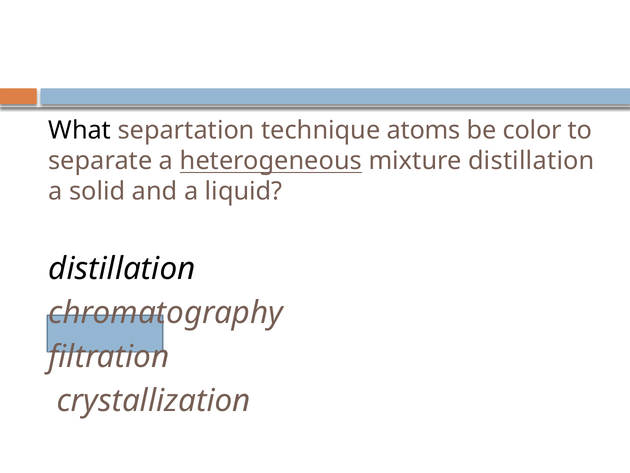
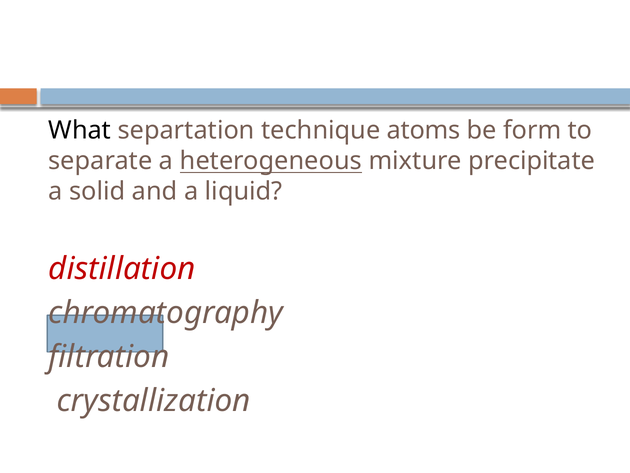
color: color -> form
mixture distillation: distillation -> precipitate
distillation at (122, 269) colour: black -> red
